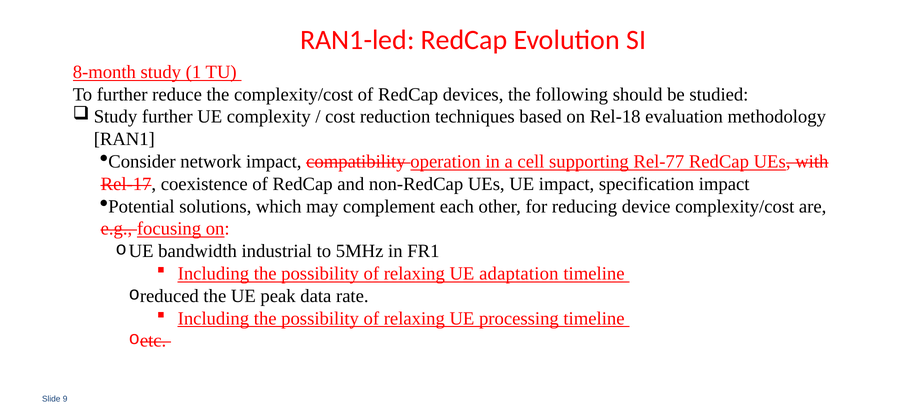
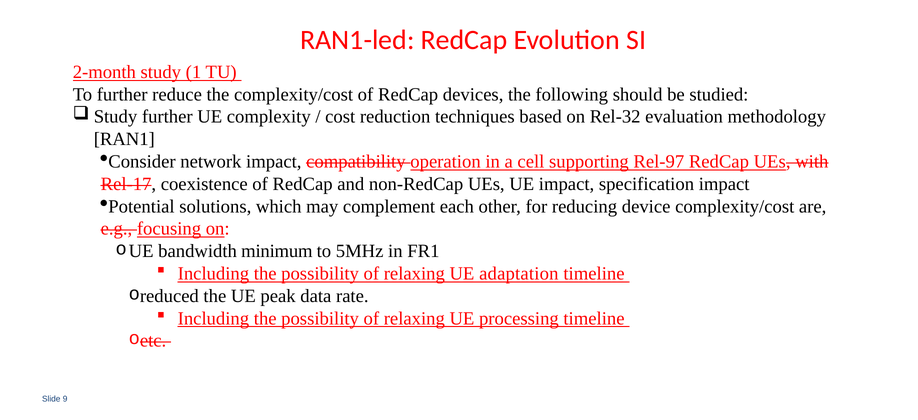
8-month: 8-month -> 2-month
Rel-18: Rel-18 -> Rel-32
Rel-77: Rel-77 -> Rel-97
industrial: industrial -> minimum
